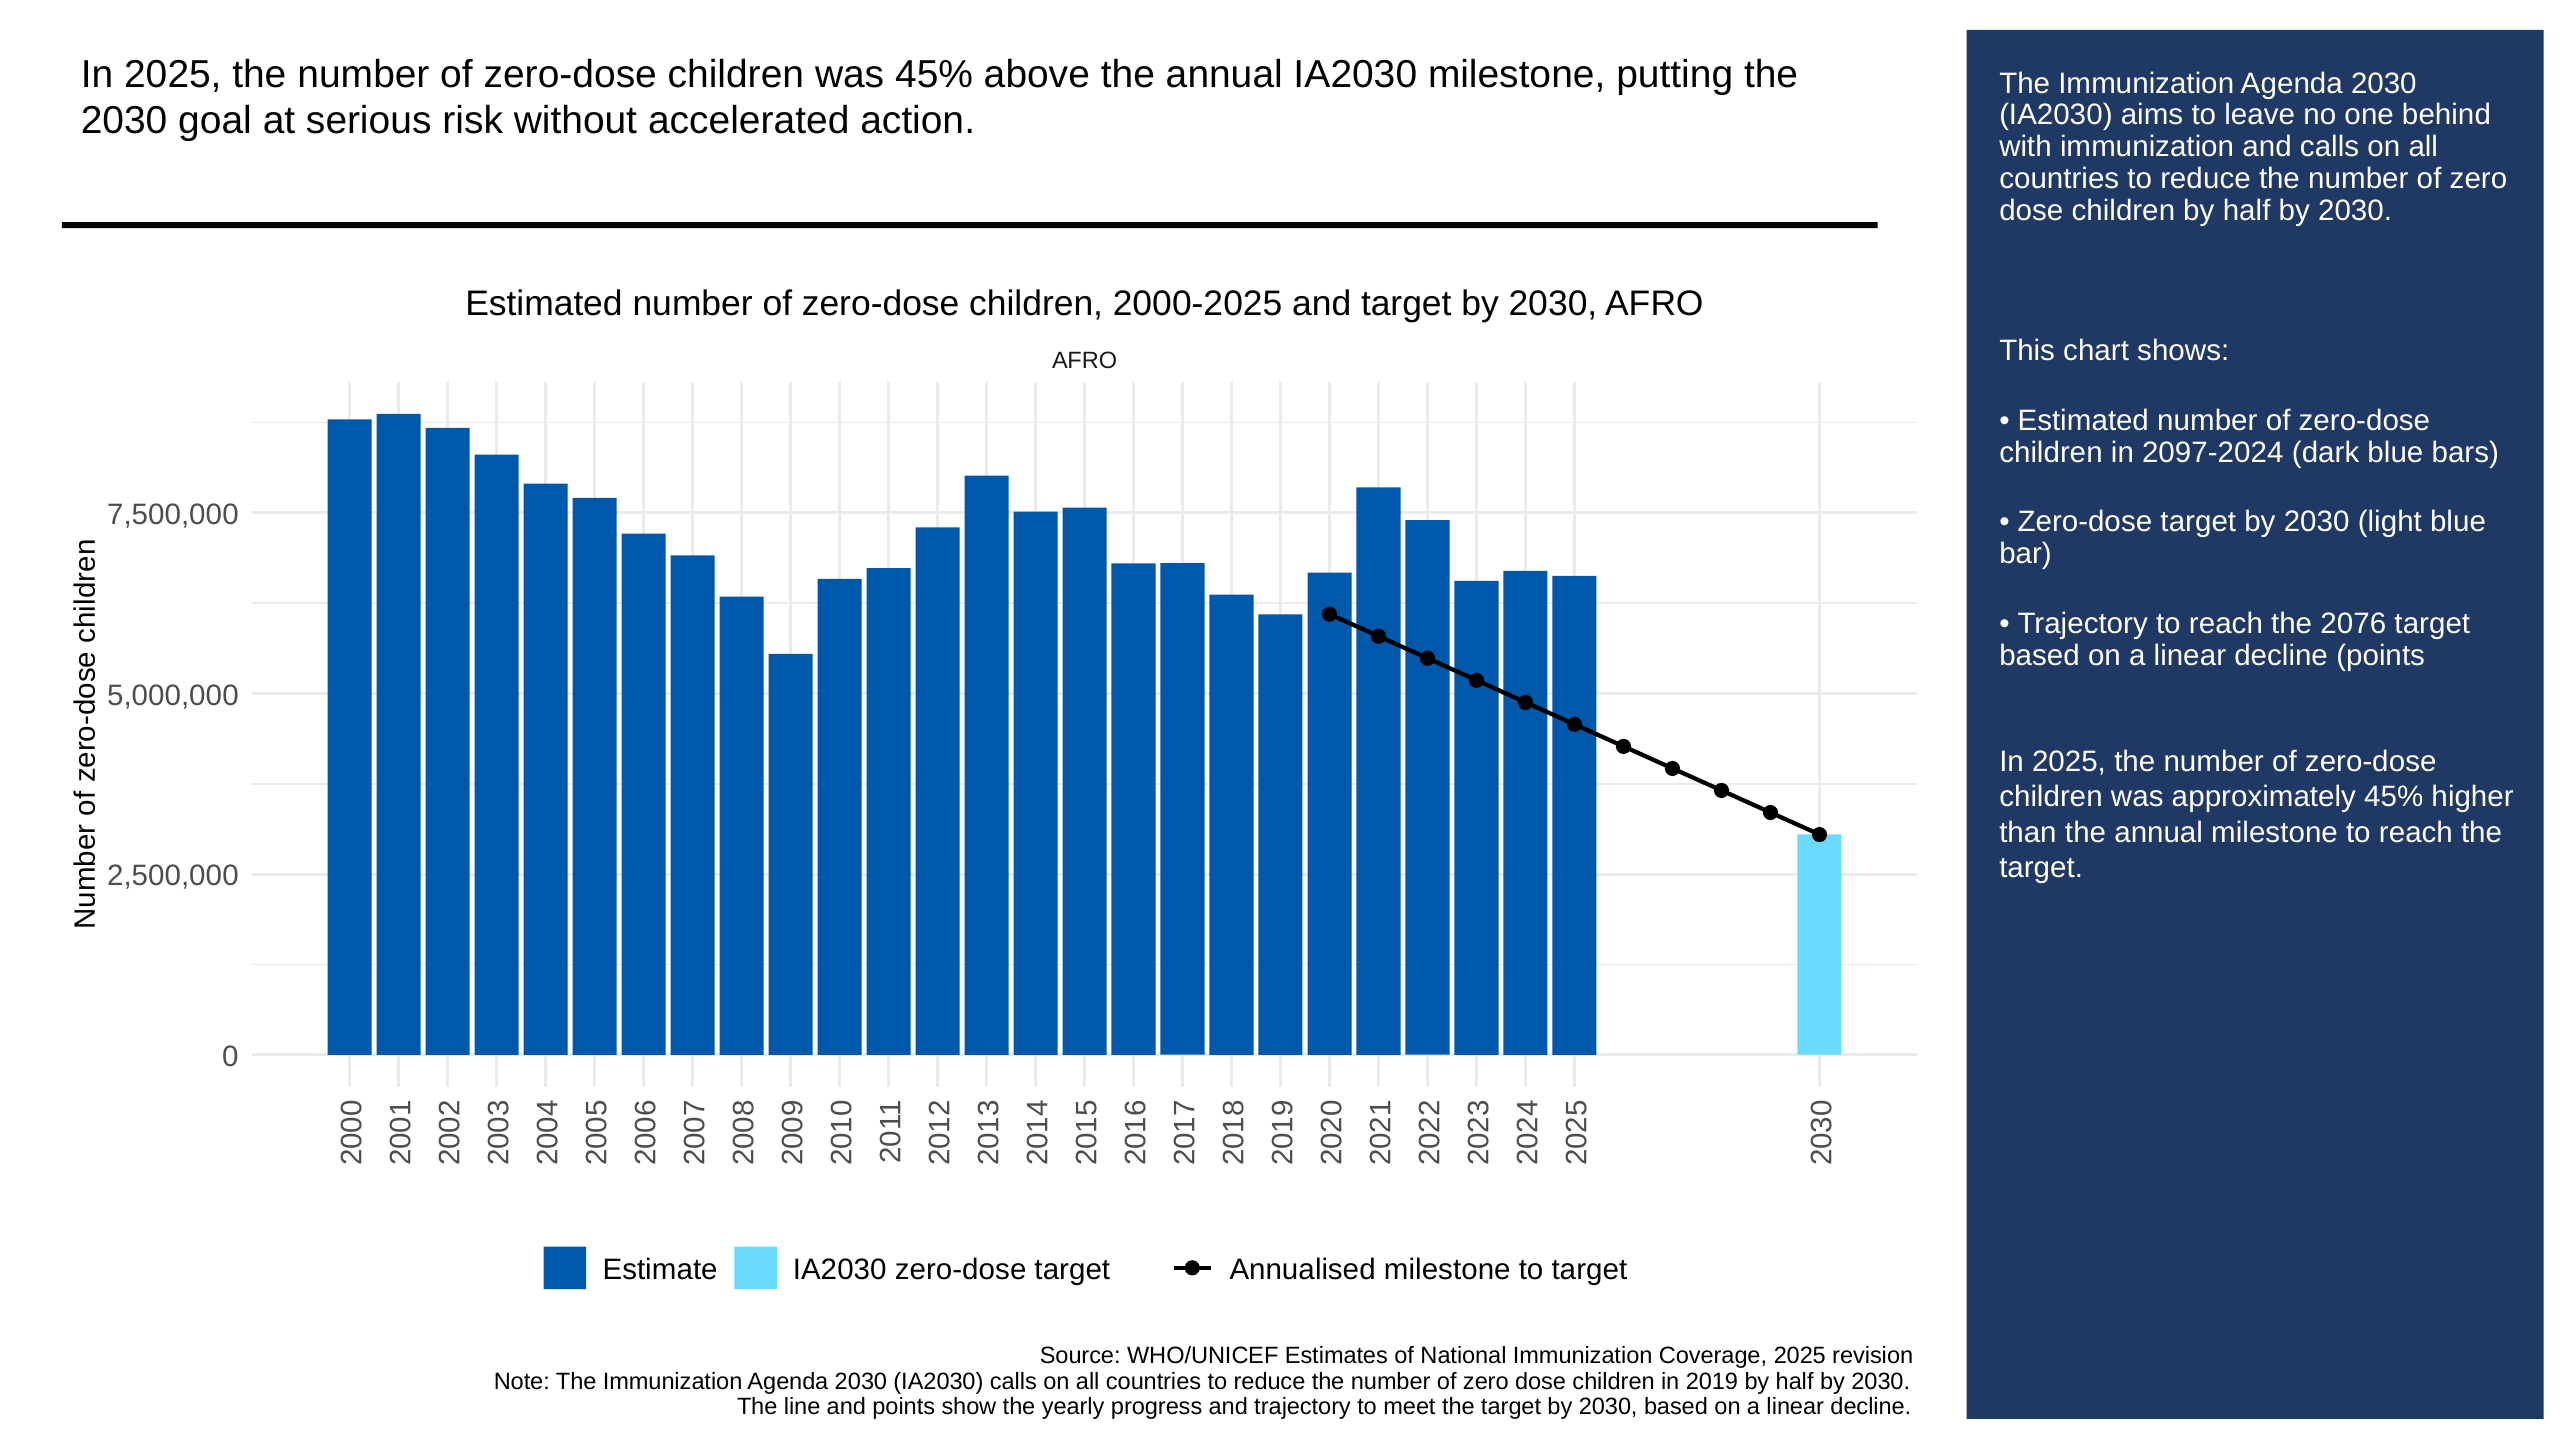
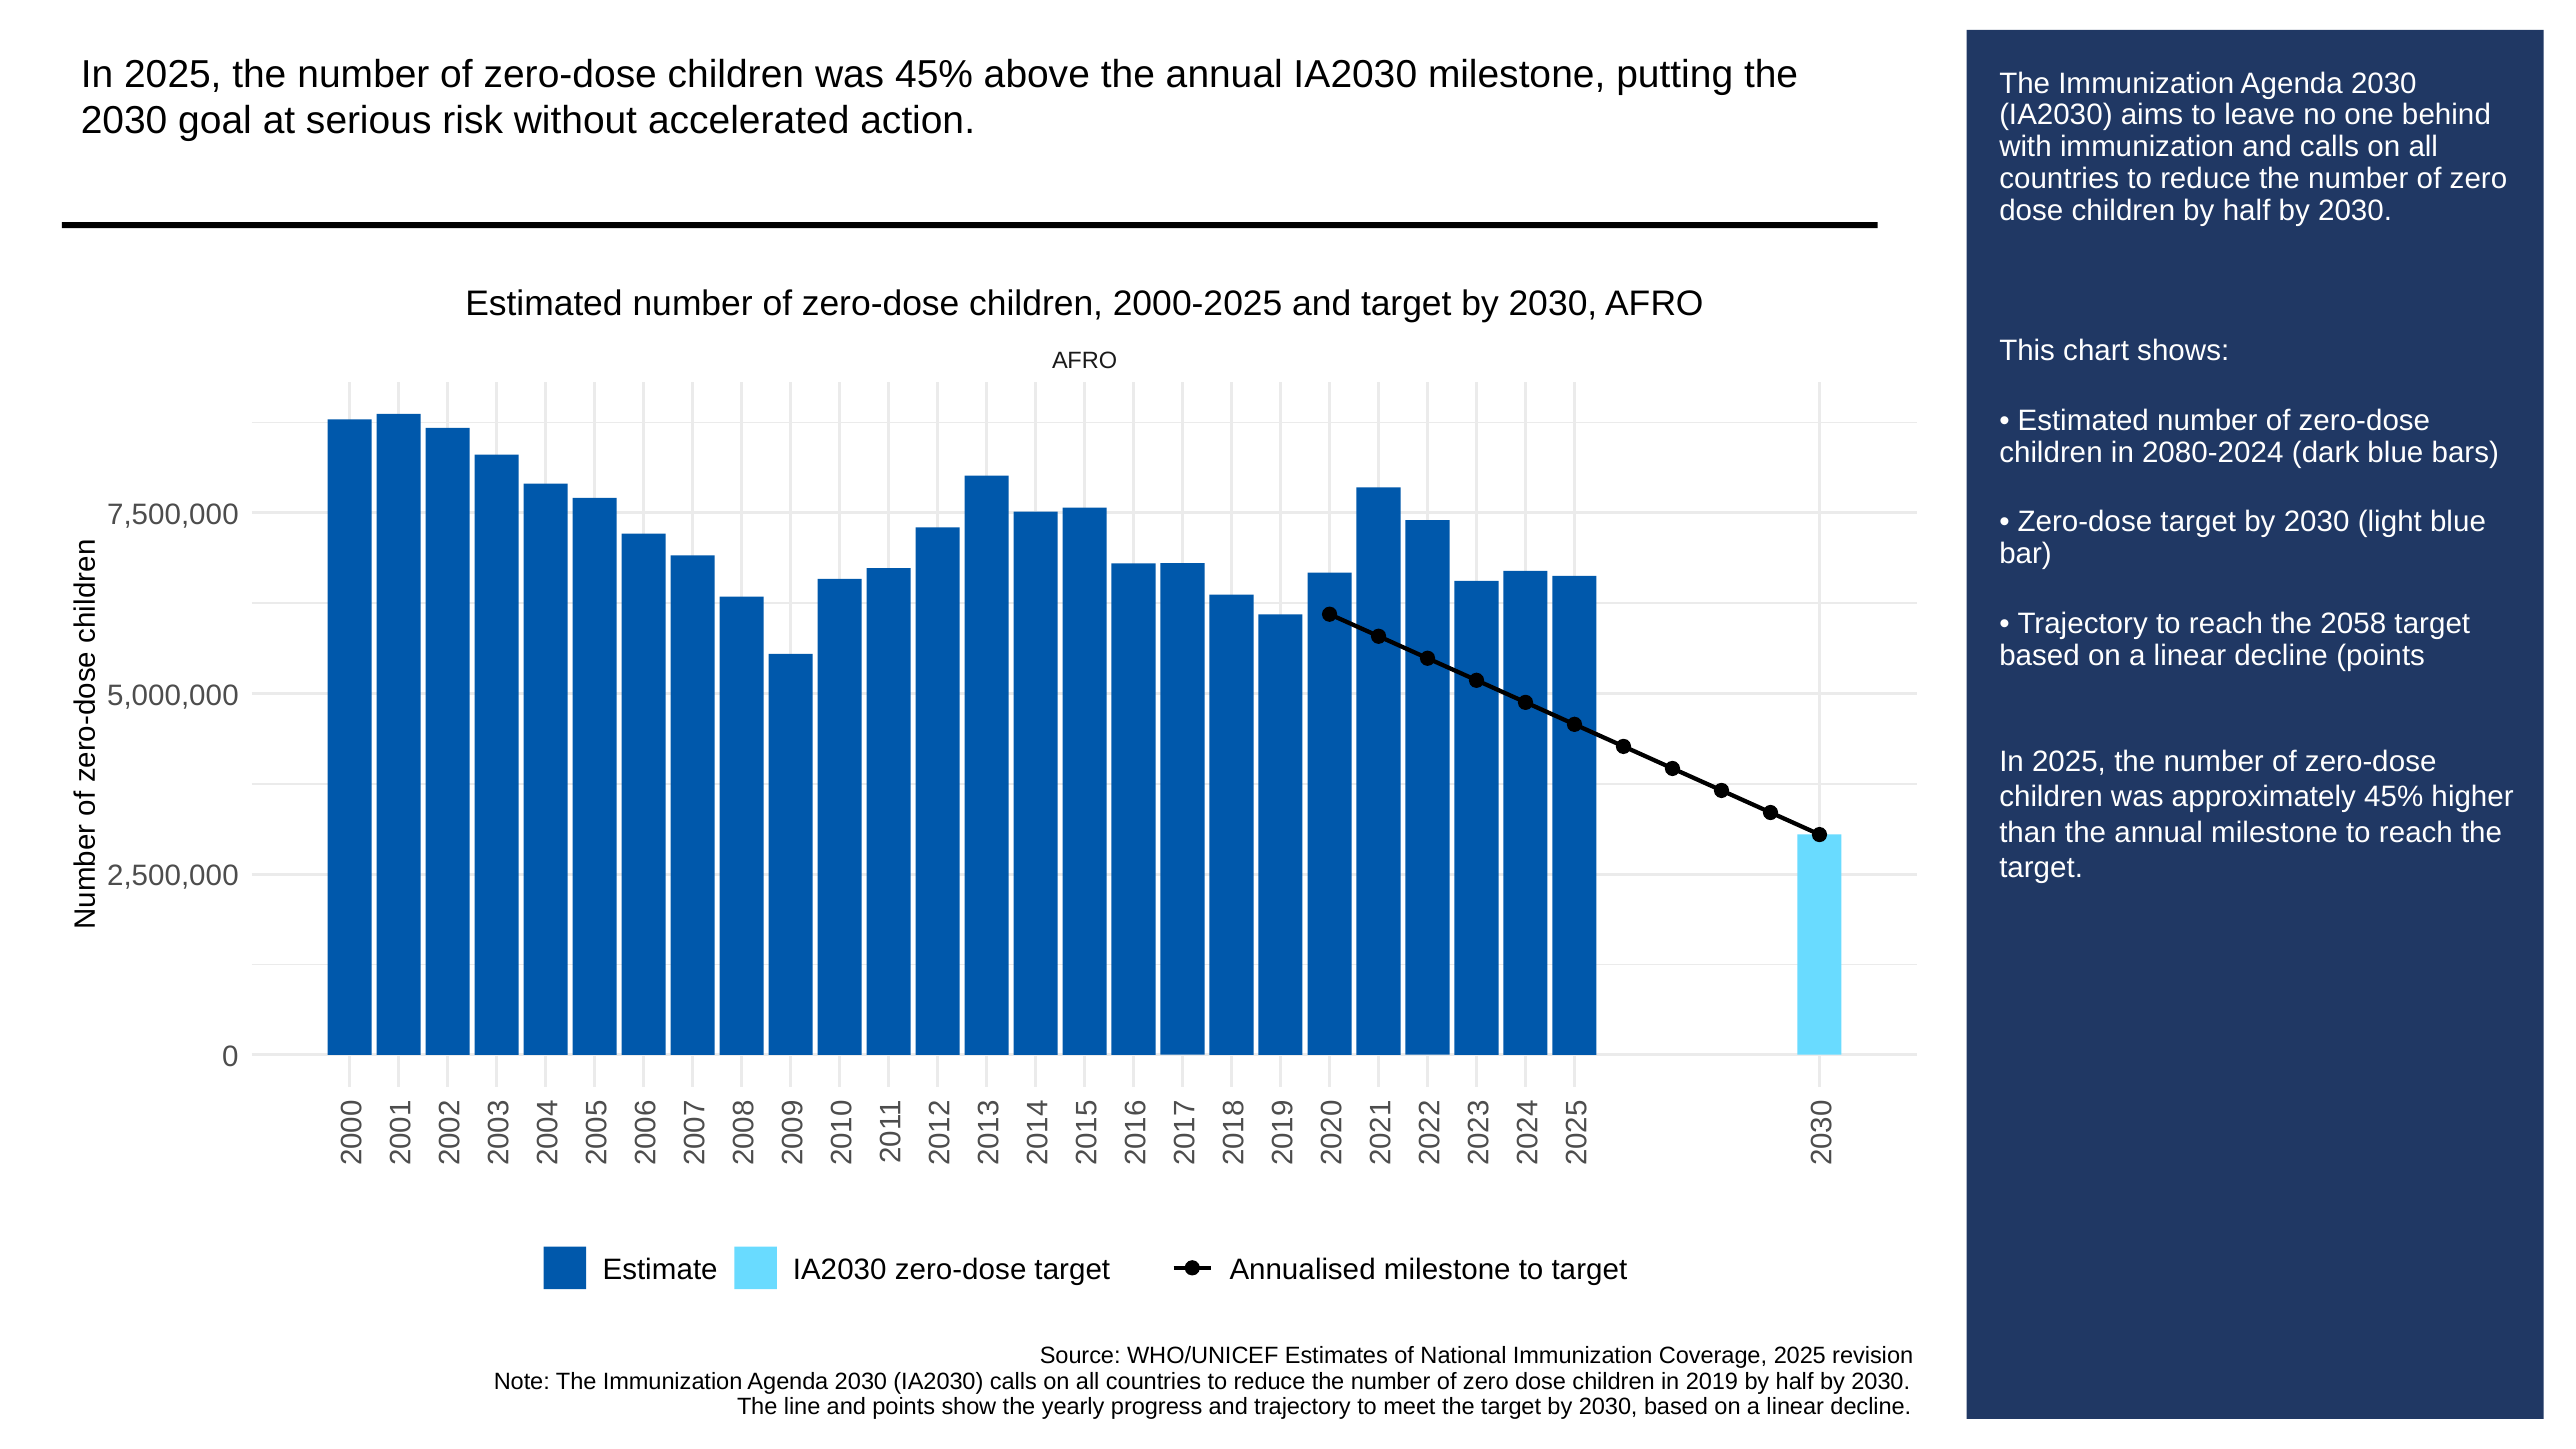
2097-2024: 2097-2024 -> 2080-2024
2076: 2076 -> 2058
